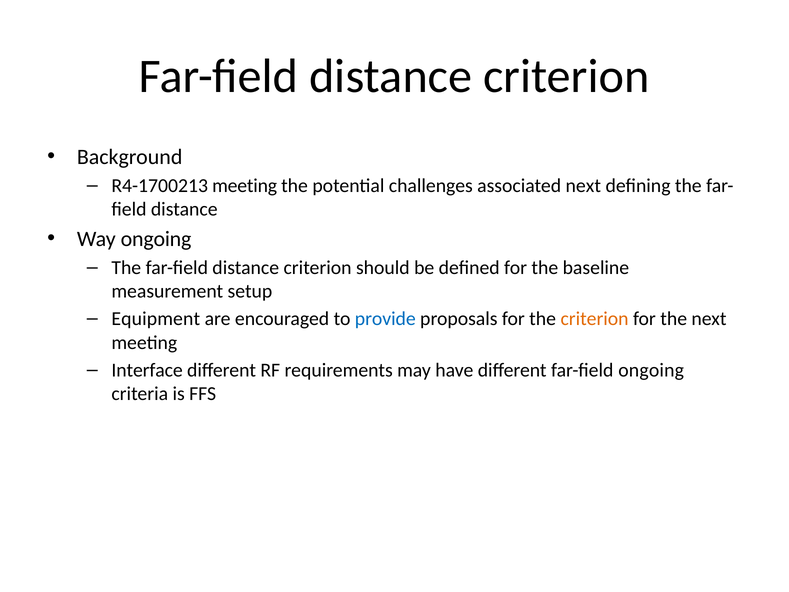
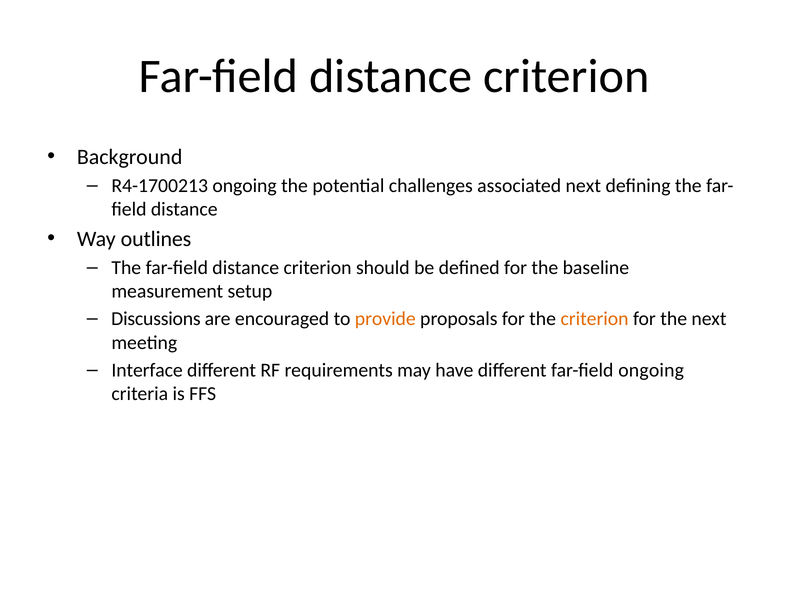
R4-1700213 meeting: meeting -> ongoing
Way ongoing: ongoing -> outlines
Equipment: Equipment -> Discussions
provide colour: blue -> orange
